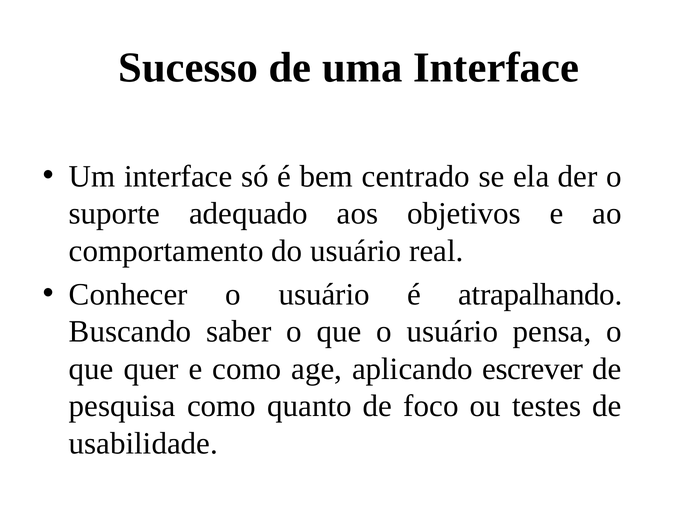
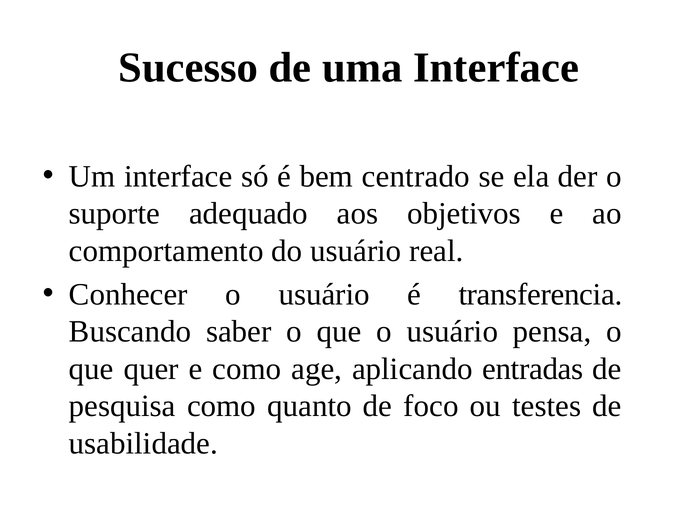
atrapalhando: atrapalhando -> transferencia
escrever: escrever -> entradas
